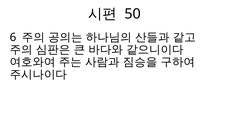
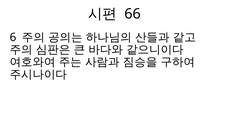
50: 50 -> 66
